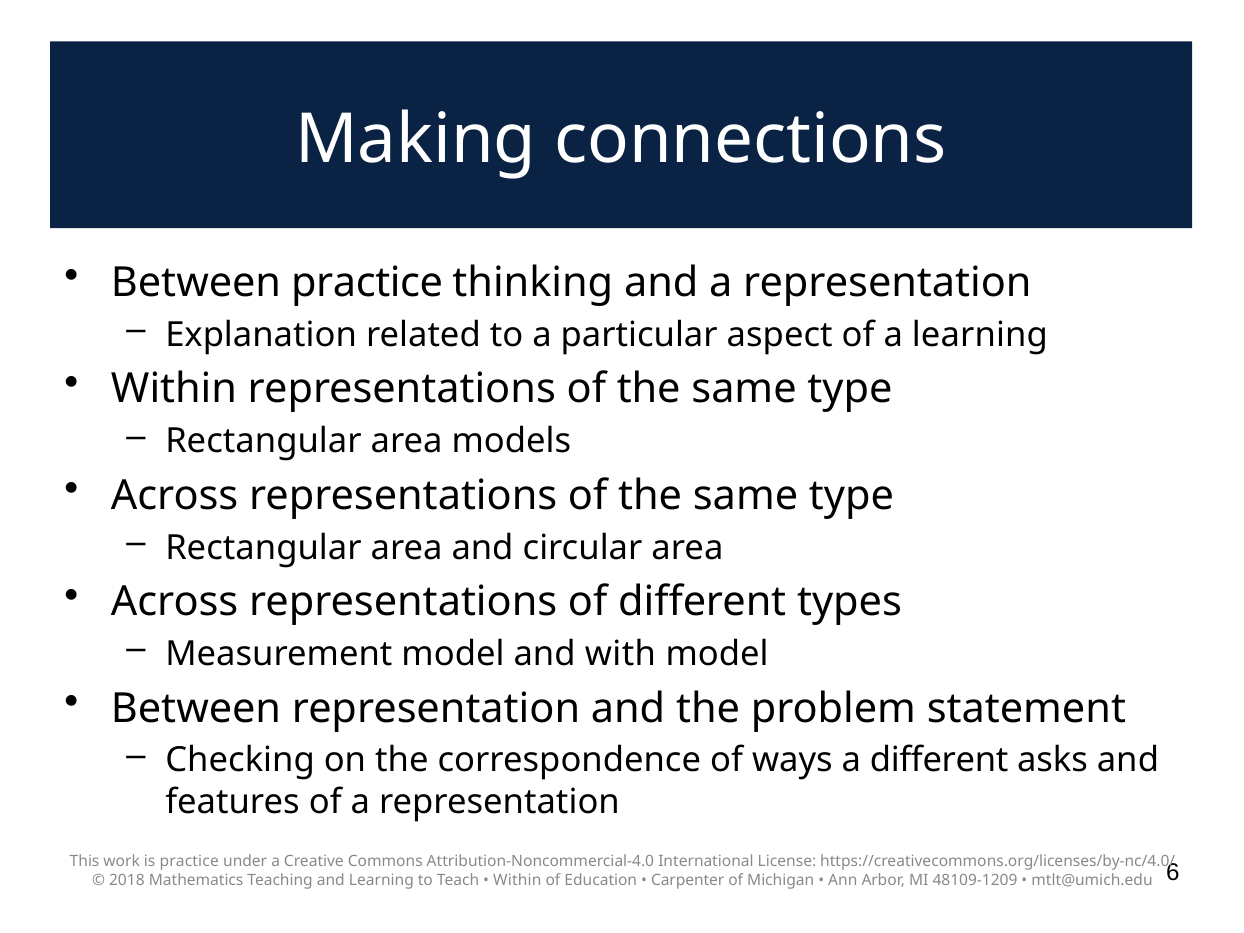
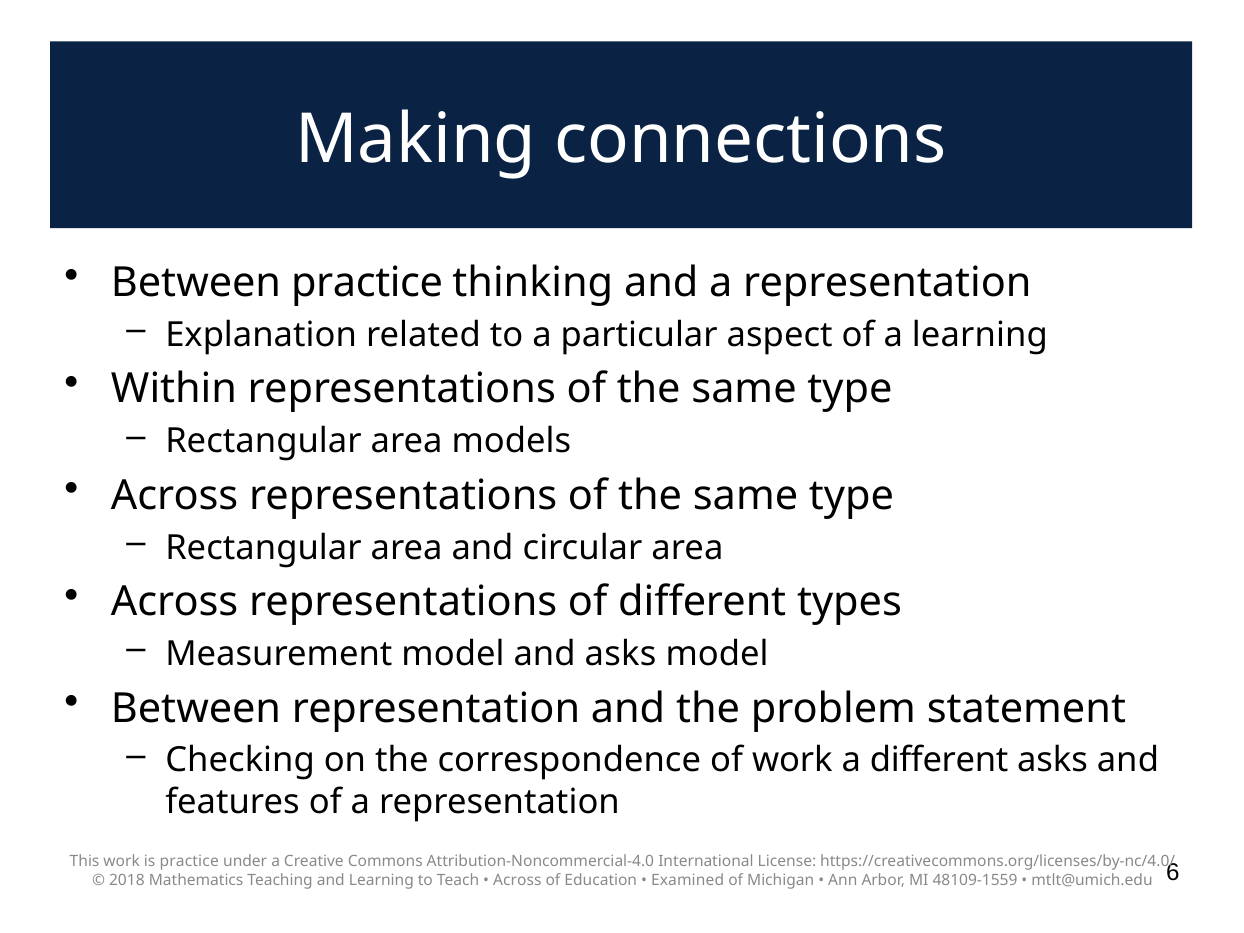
and with: with -> asks
of ways: ways -> work
Within at (517, 880): Within -> Across
Carpenter: Carpenter -> Examined
48109-1209: 48109-1209 -> 48109-1559
